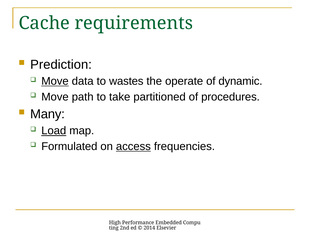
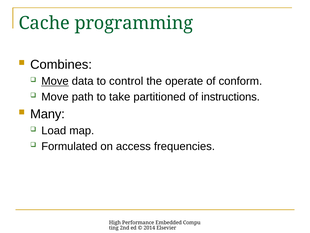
requirements: requirements -> programming
Prediction: Prediction -> Combines
wastes: wastes -> control
dynamic: dynamic -> conform
procedures: procedures -> instructions
Load underline: present -> none
access underline: present -> none
